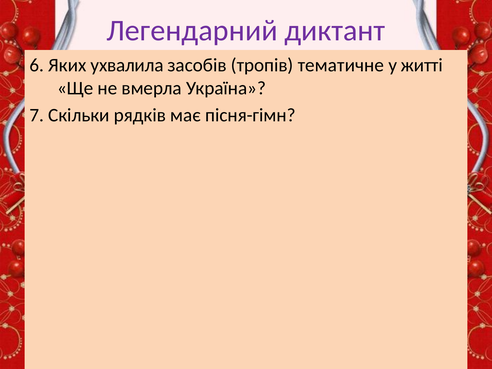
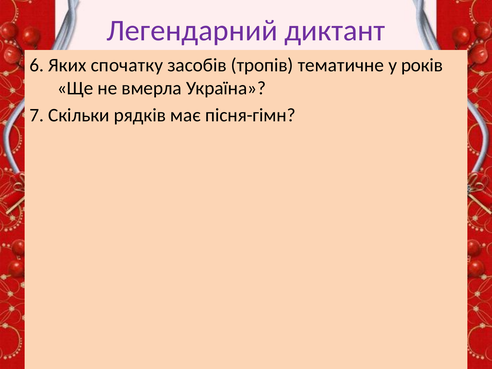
ухвалила: ухвалила -> спочатку
житті: житті -> років
